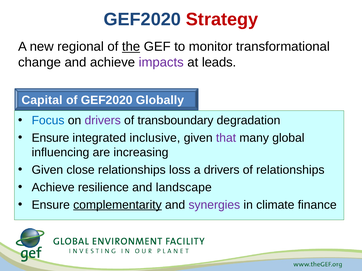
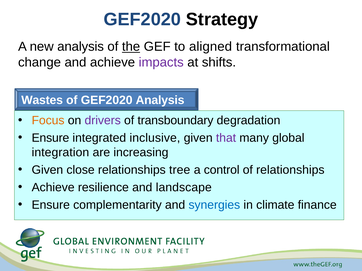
Strategy colour: red -> black
new regional: regional -> analysis
monitor: monitor -> aligned
leads: leads -> shifts
Capital: Capital -> Wastes
GEF2020 Globally: Globally -> Analysis
Focus colour: blue -> orange
influencing: influencing -> integration
loss: loss -> tree
a drivers: drivers -> control
complementarity underline: present -> none
synergies colour: purple -> blue
